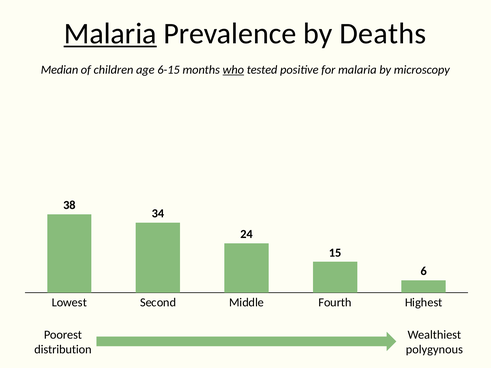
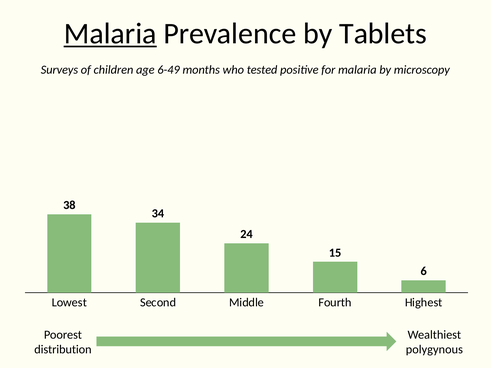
Deaths: Deaths -> Tablets
Median: Median -> Surveys
6-15: 6-15 -> 6-49
who underline: present -> none
